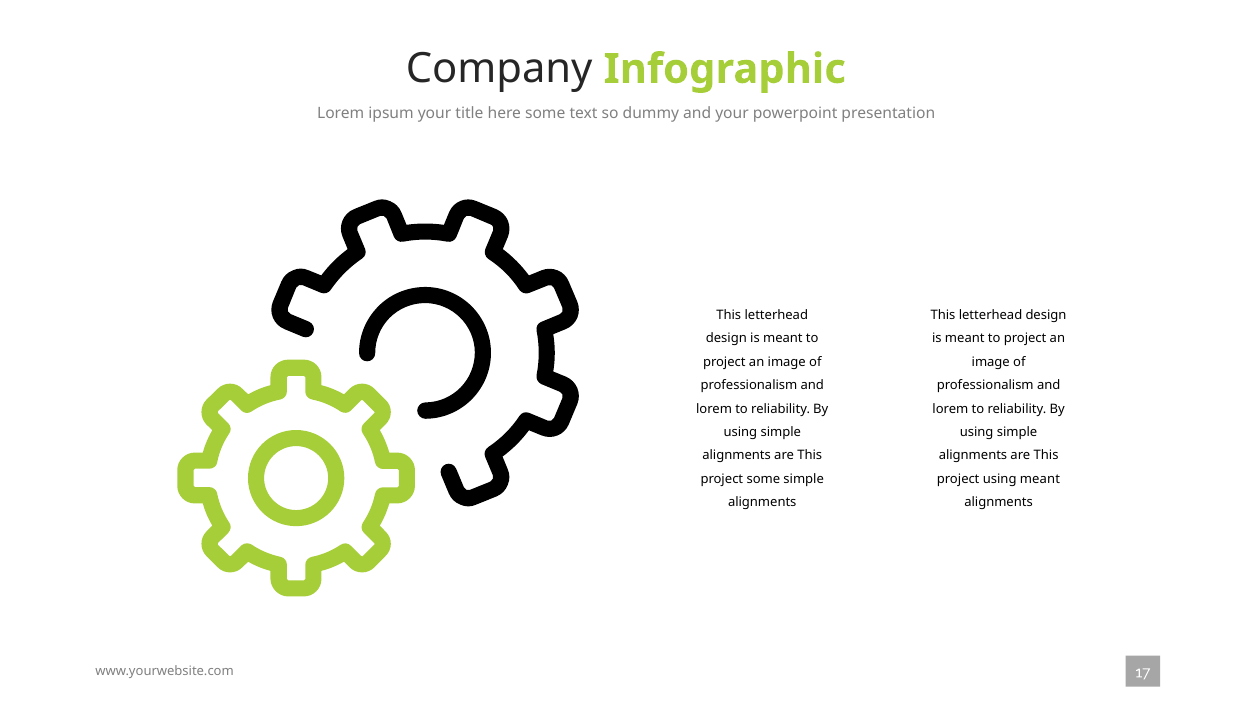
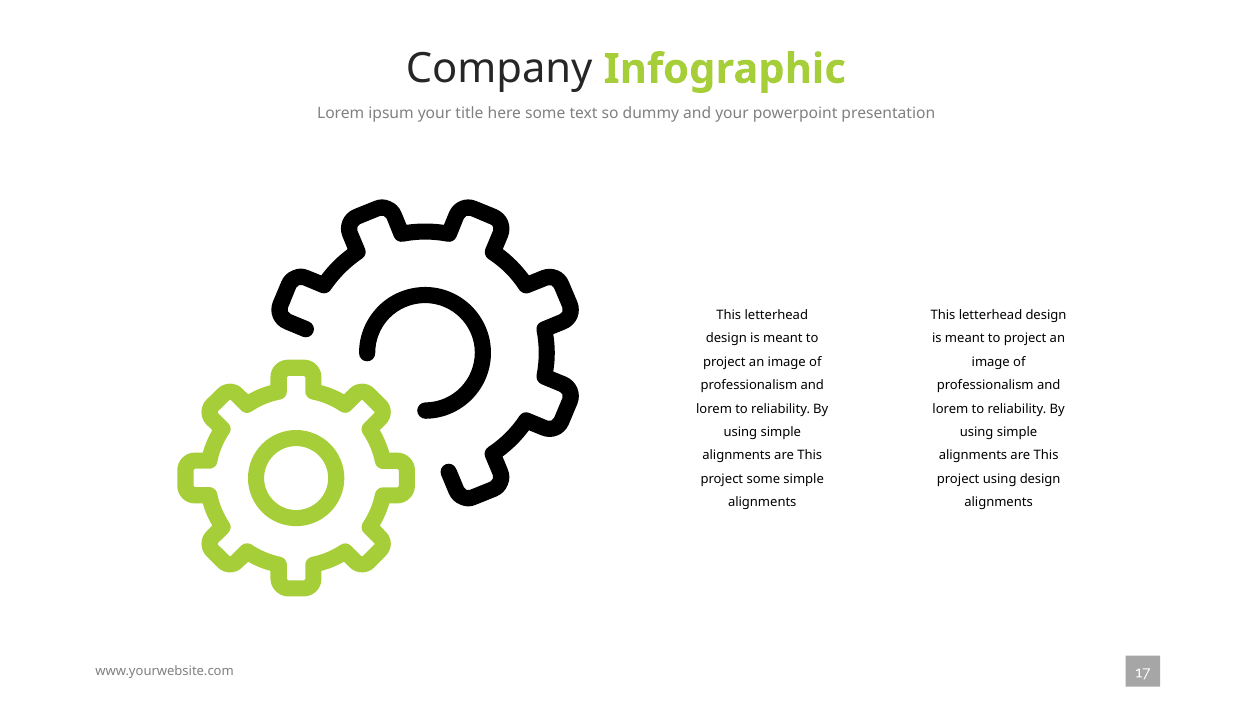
using meant: meant -> design
